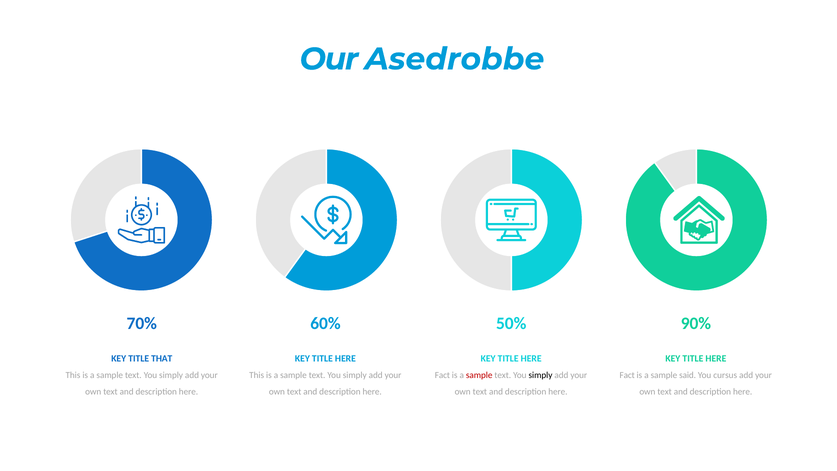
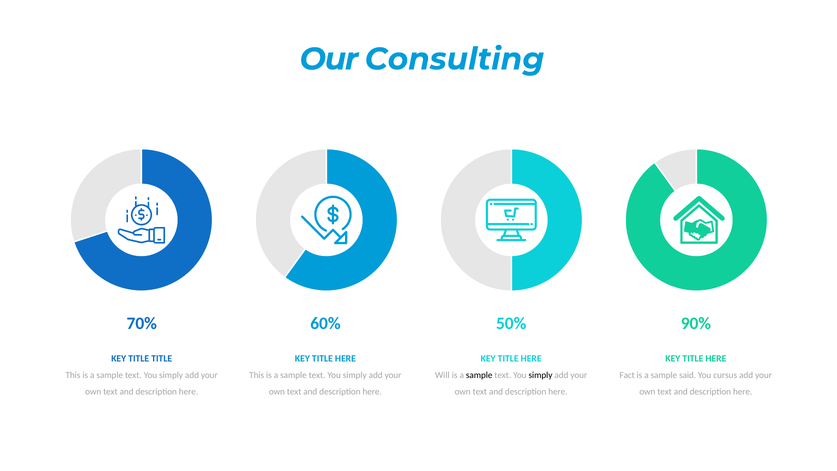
Asedrobbe: Asedrobbe -> Consulting
TITLE THAT: THAT -> TITLE
Fact at (442, 375): Fact -> Will
sample at (479, 375) colour: red -> black
